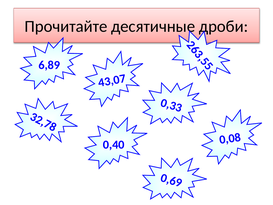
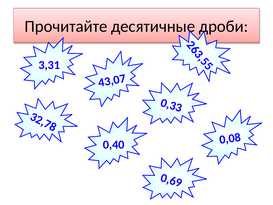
6,89: 6,89 -> 3,31
